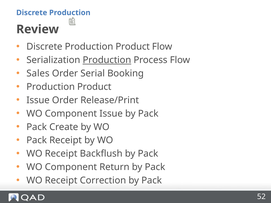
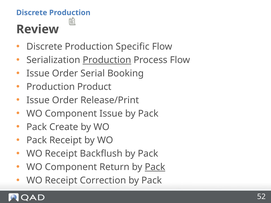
Discrete Production Product: Product -> Specific
Sales at (38, 73): Sales -> Issue
Pack at (155, 167) underline: none -> present
